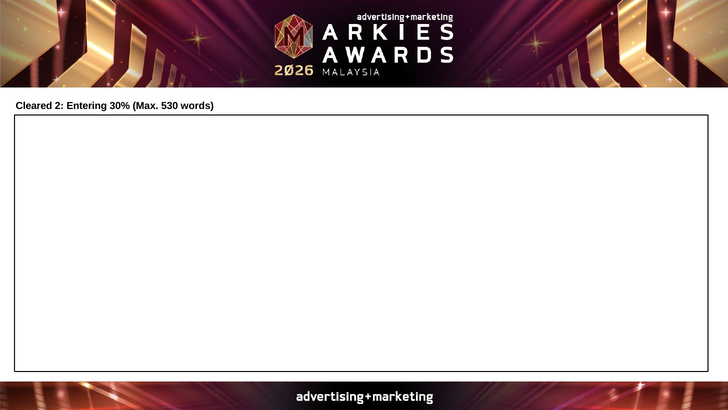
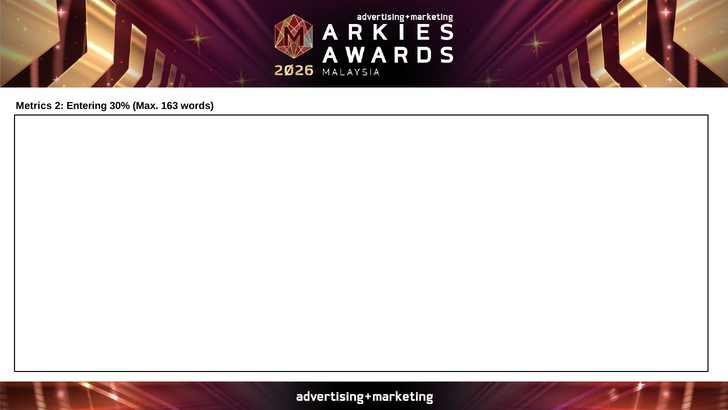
Cleared: Cleared -> Metrics
530: 530 -> 163
